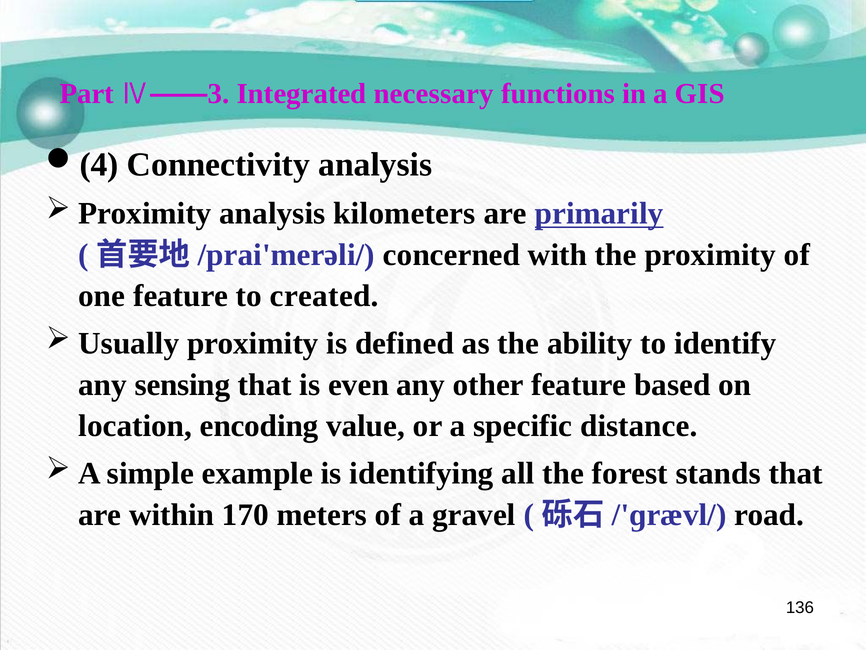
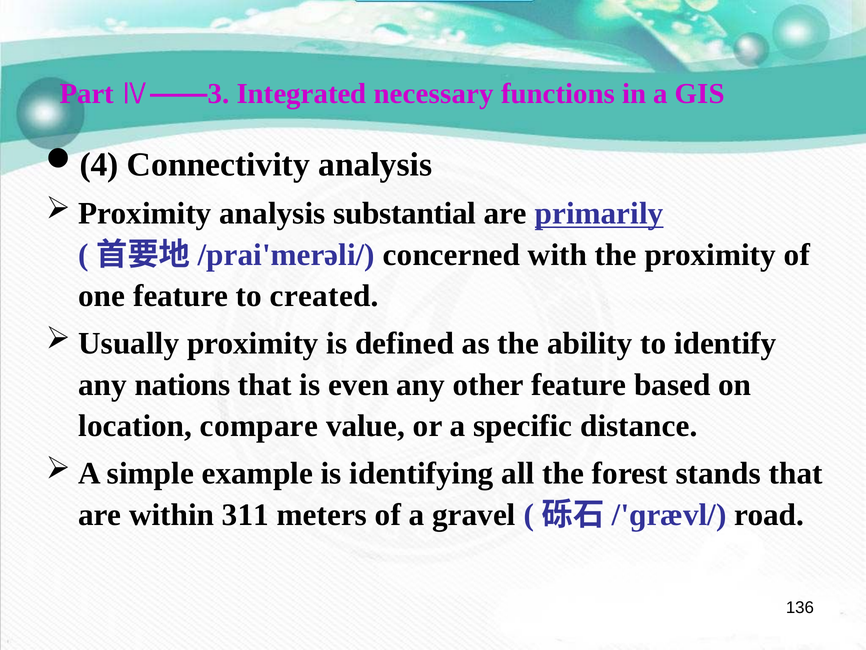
kilometers: kilometers -> substantial
sensing: sensing -> nations
encoding: encoding -> compare
170: 170 -> 311
